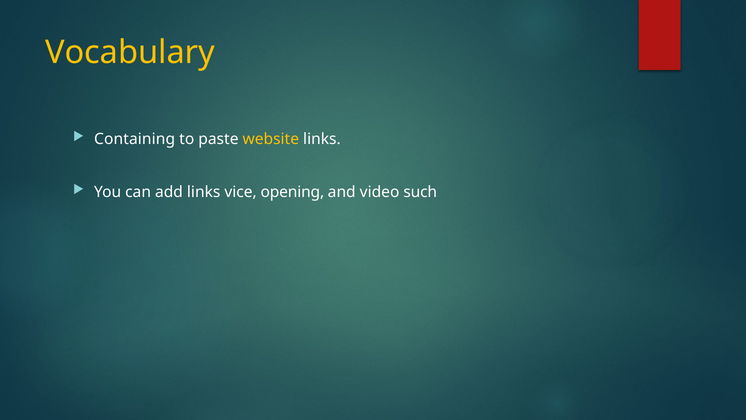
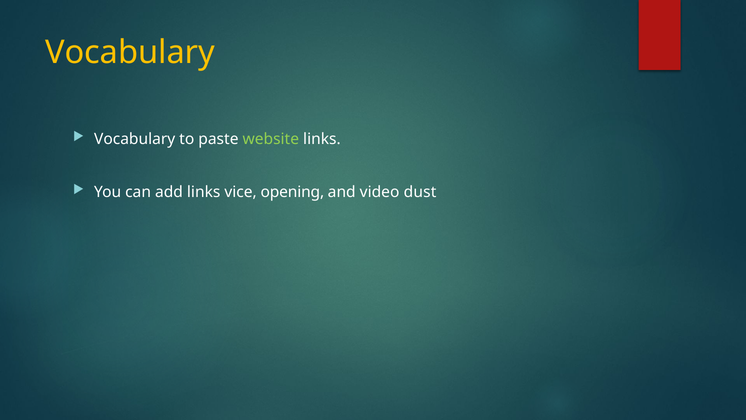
Containing at (135, 139): Containing -> Vocabulary
website colour: yellow -> light green
such: such -> dust
